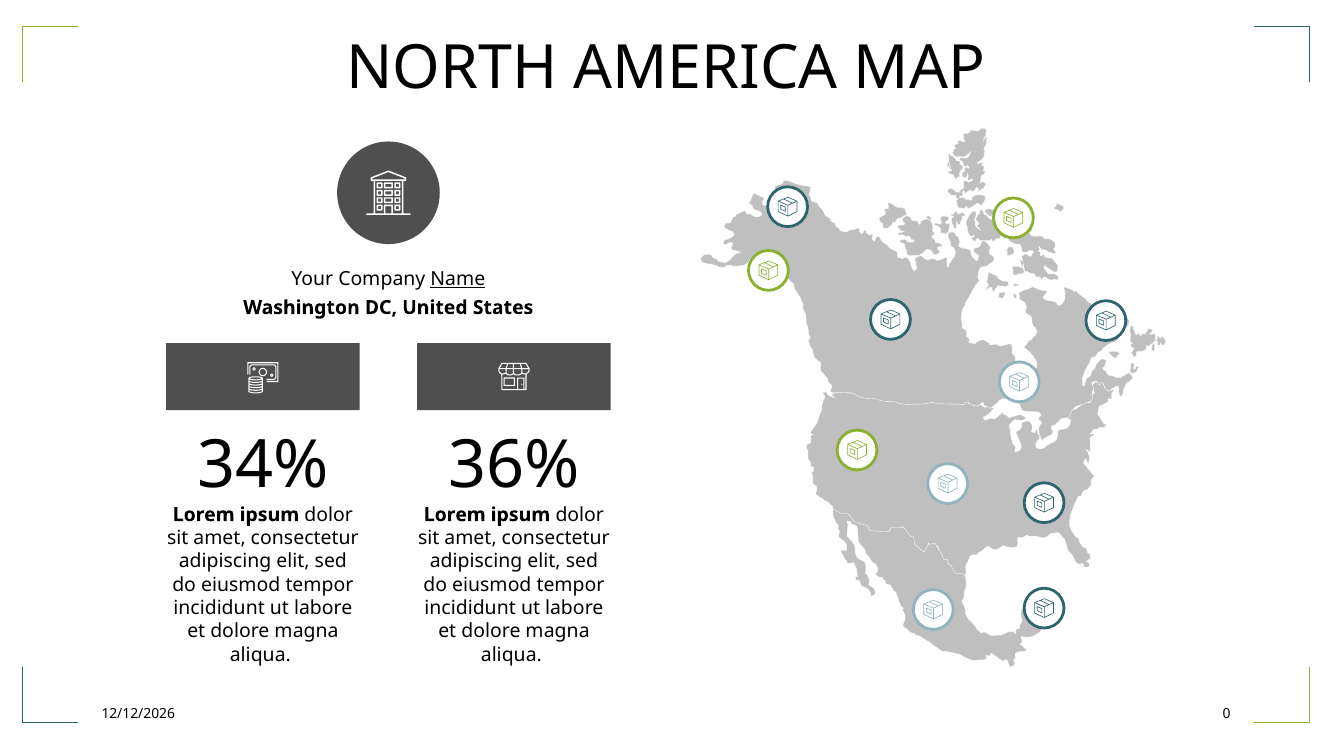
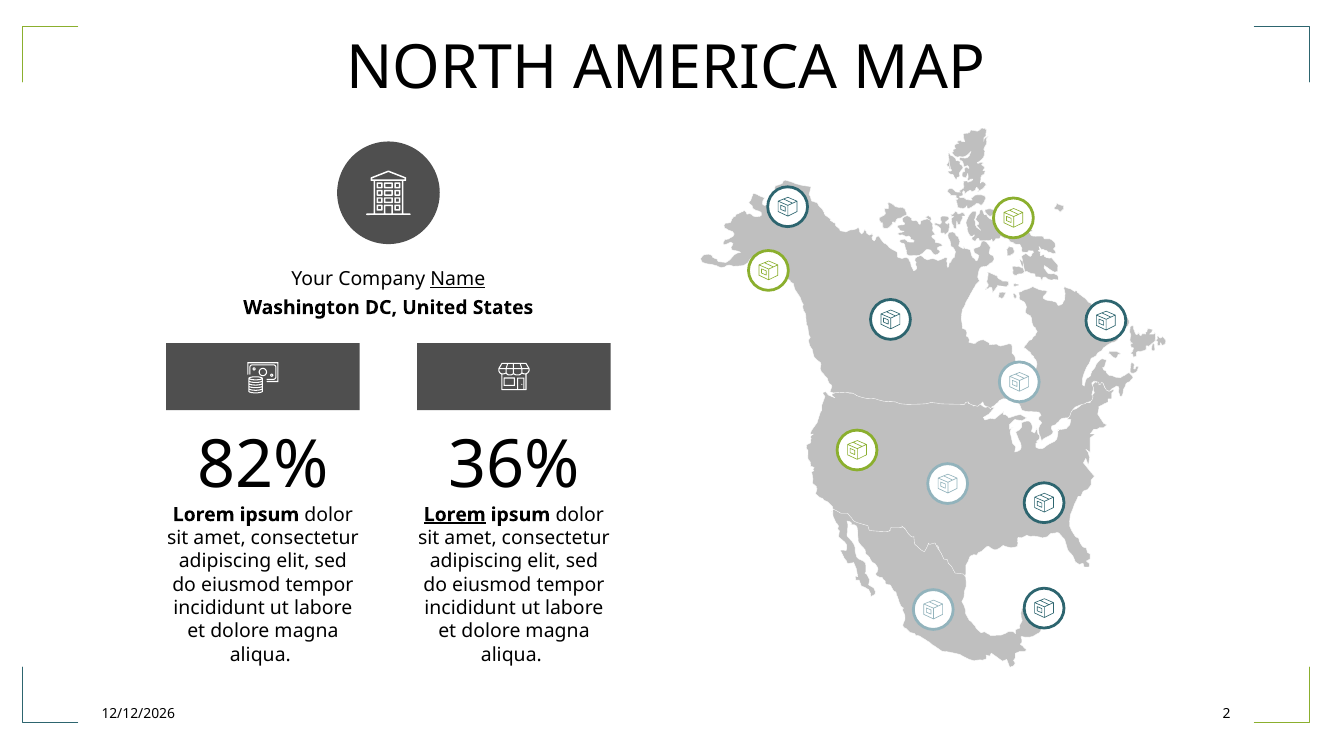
34%: 34% -> 82%
Lorem at (455, 515) underline: none -> present
0: 0 -> 2
